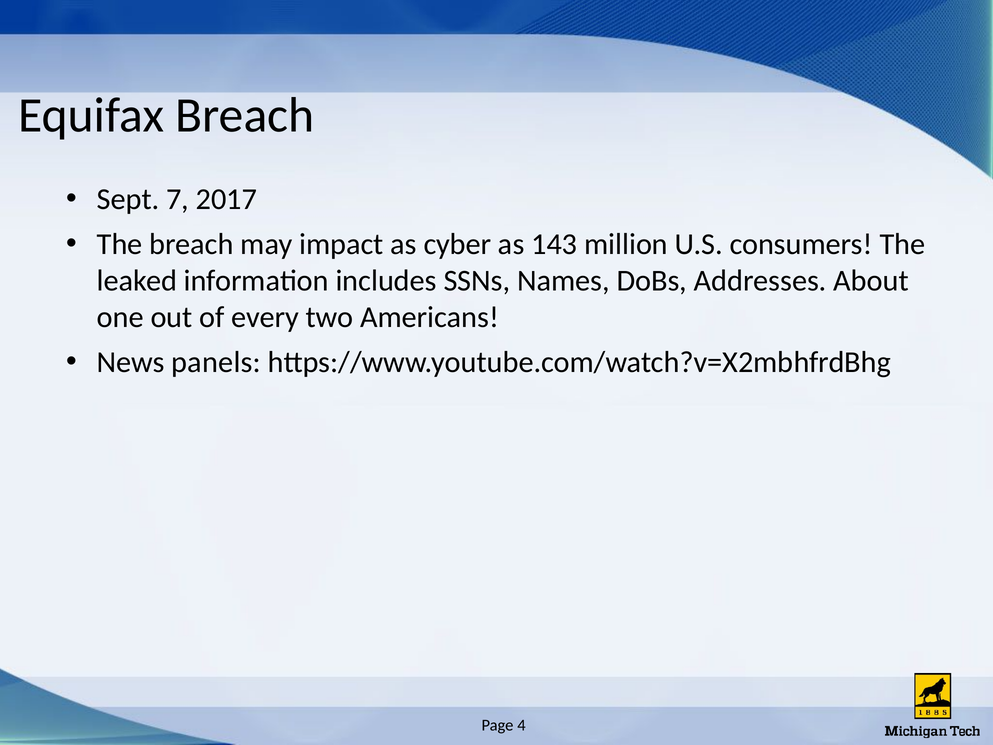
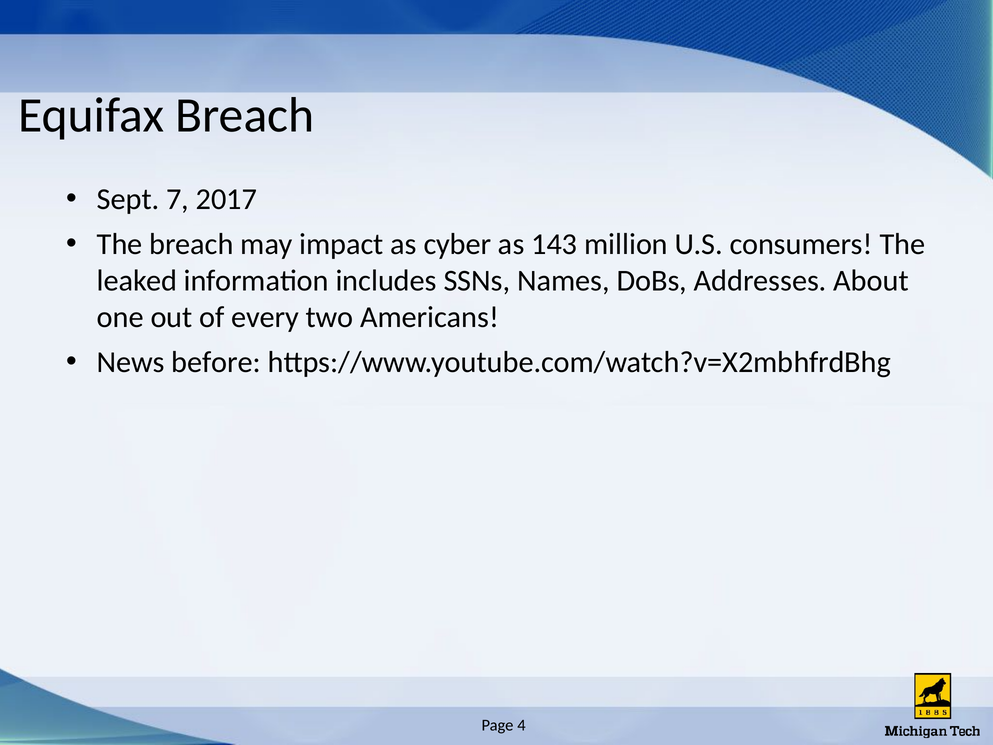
panels: panels -> before
